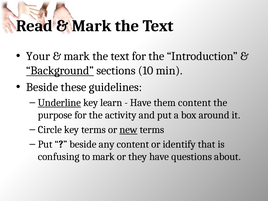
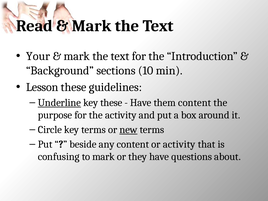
Background underline: present -> none
Beside at (42, 87): Beside -> Lesson
key learn: learn -> these
or identify: identify -> activity
